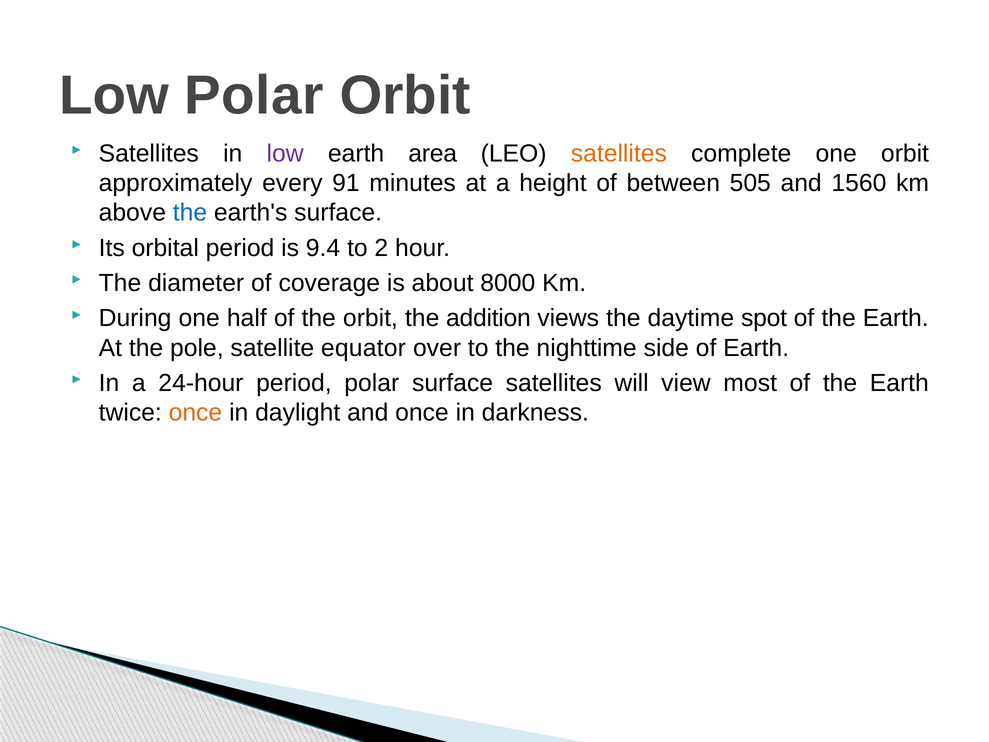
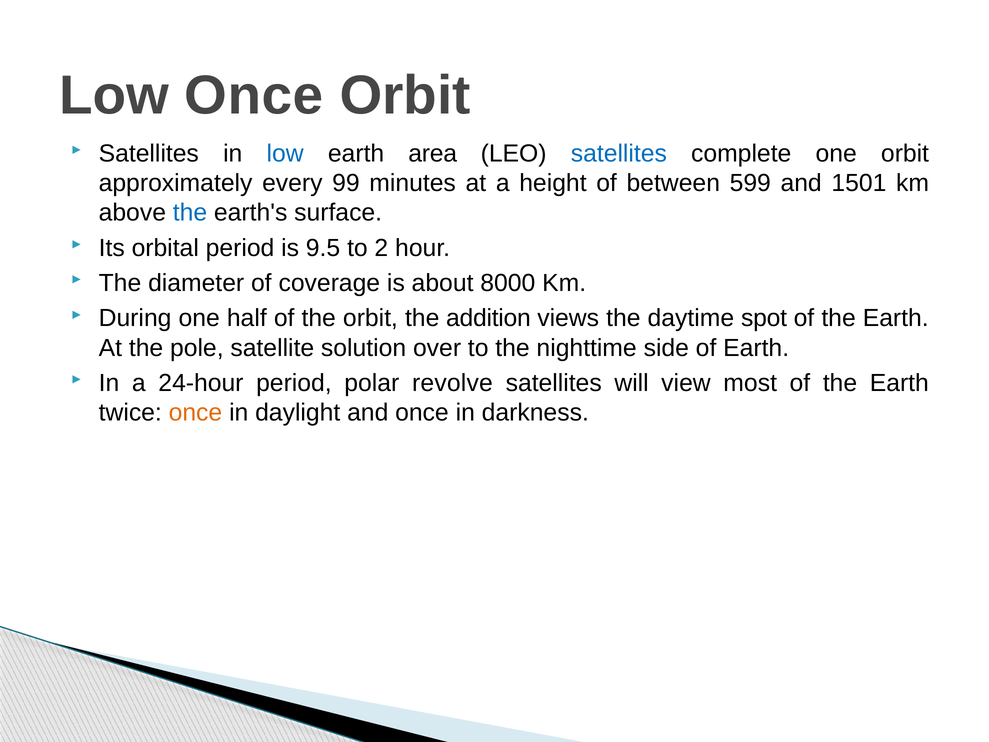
Low Polar: Polar -> Once
low at (285, 153) colour: purple -> blue
satellites at (619, 153) colour: orange -> blue
91: 91 -> 99
505: 505 -> 599
1560: 1560 -> 1501
9.4: 9.4 -> 9.5
equator: equator -> solution
polar surface: surface -> revolve
